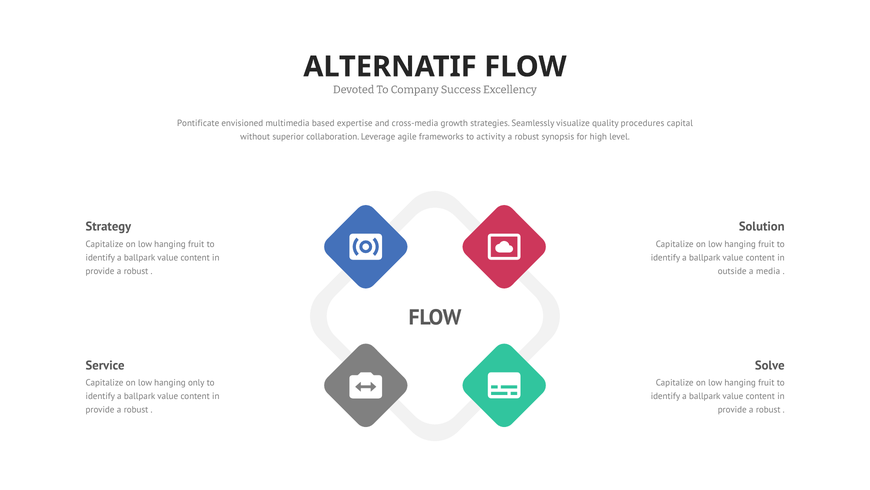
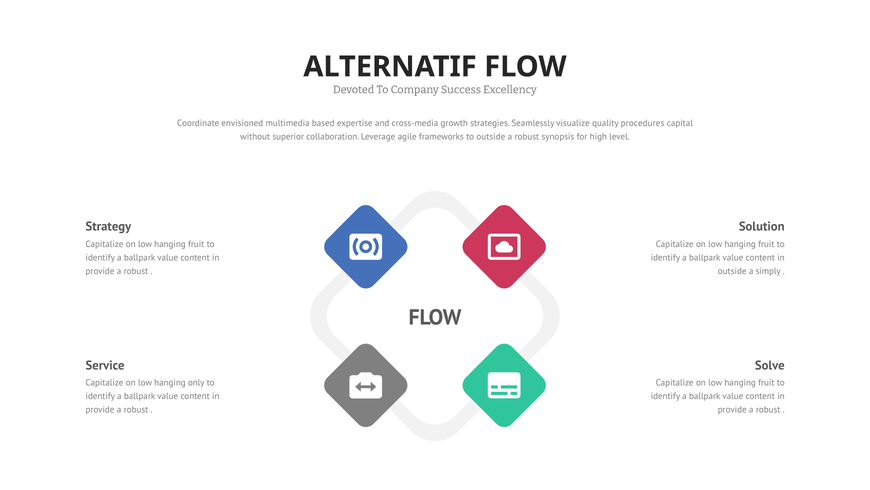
Pontificate: Pontificate -> Coordinate
to activity: activity -> outside
media: media -> simply
